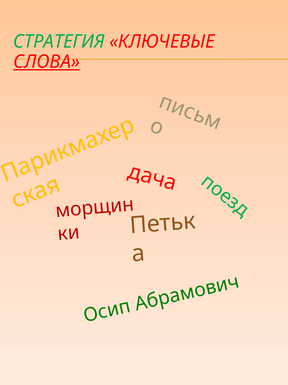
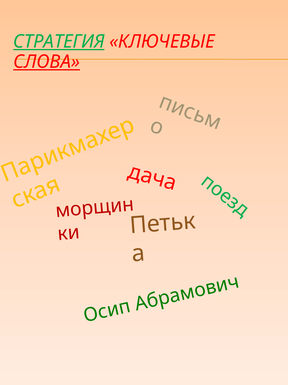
СТРАТЕГИЯ underline: none -> present
